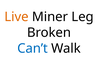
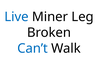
Live colour: orange -> blue
